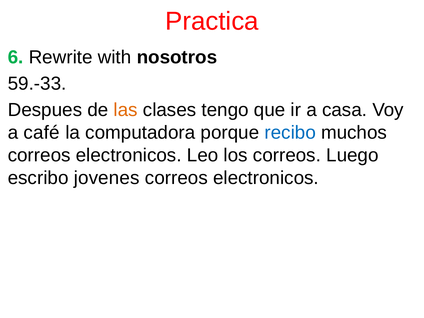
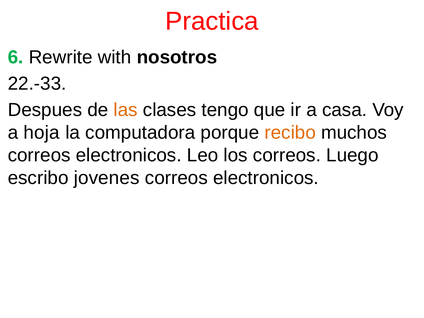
59.-33: 59.-33 -> 22.-33
café: café -> hoja
recibo colour: blue -> orange
